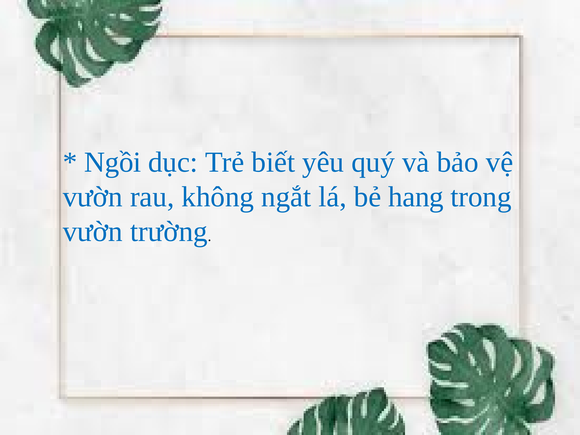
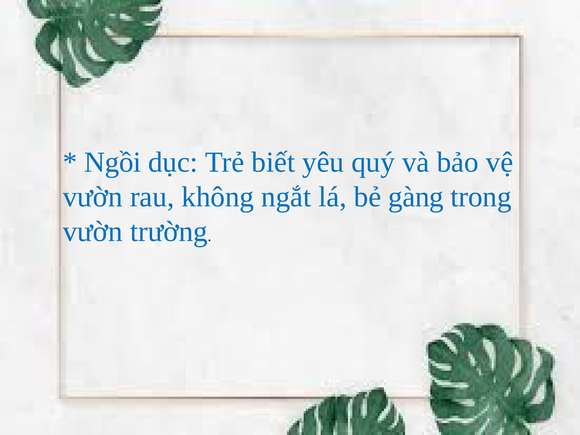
hang: hang -> gàng
